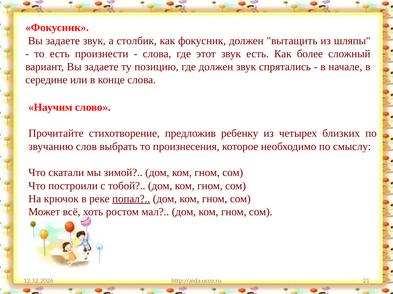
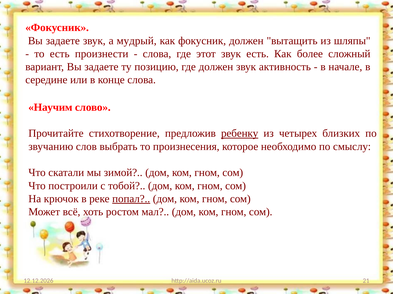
столбик: столбик -> мудрый
спрятались: спрятались -> активность
ребенку underline: none -> present
